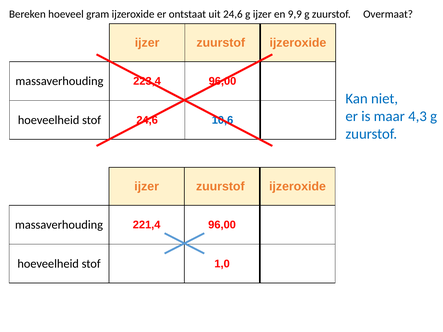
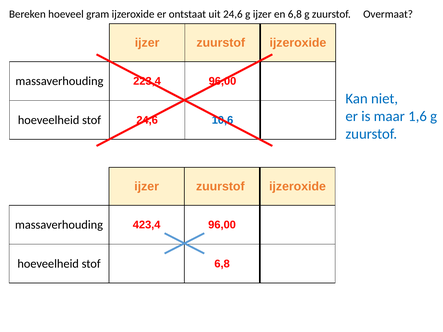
en 9,9: 9,9 -> 6,8
4,3: 4,3 -> 1,6
221,4: 221,4 -> 423,4
stof 1,0: 1,0 -> 6,8
